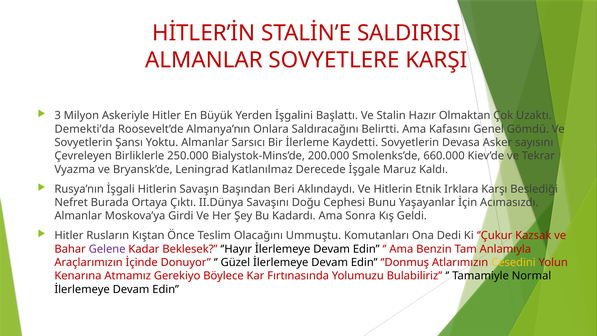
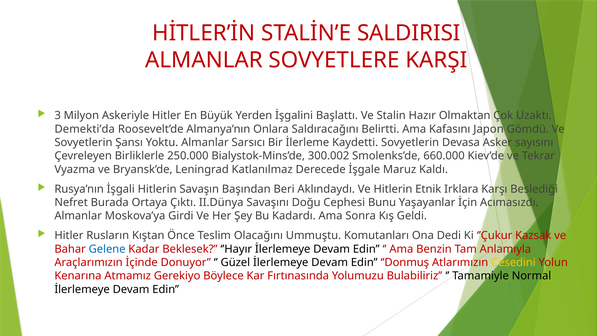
Genel: Genel -> Japon
200.000: 200.000 -> 300.002
Gelene colour: purple -> blue
